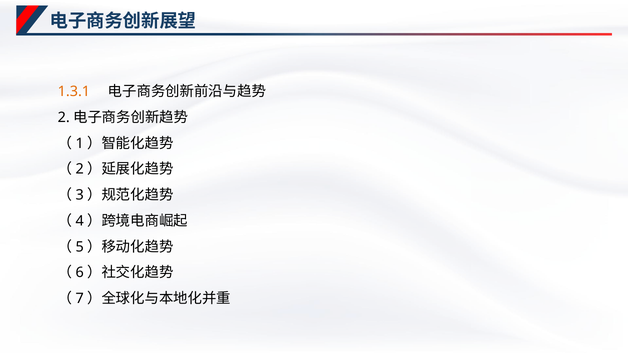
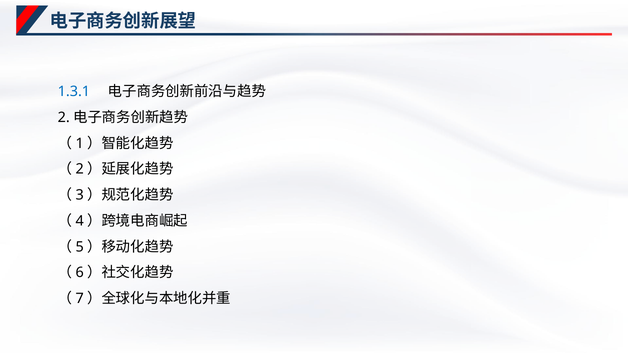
1.3.1 colour: orange -> blue
